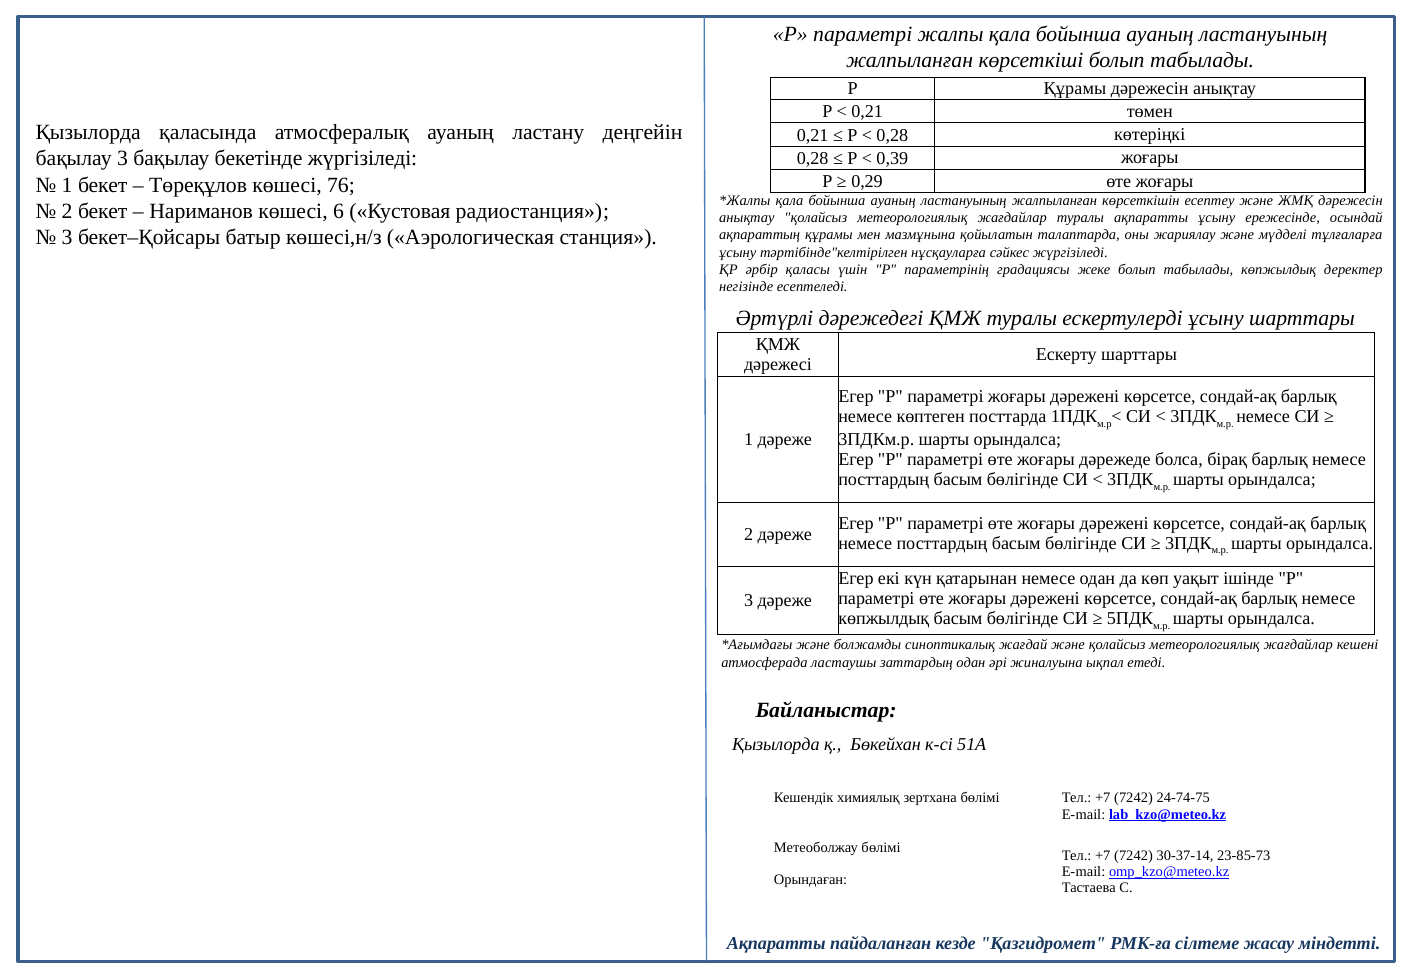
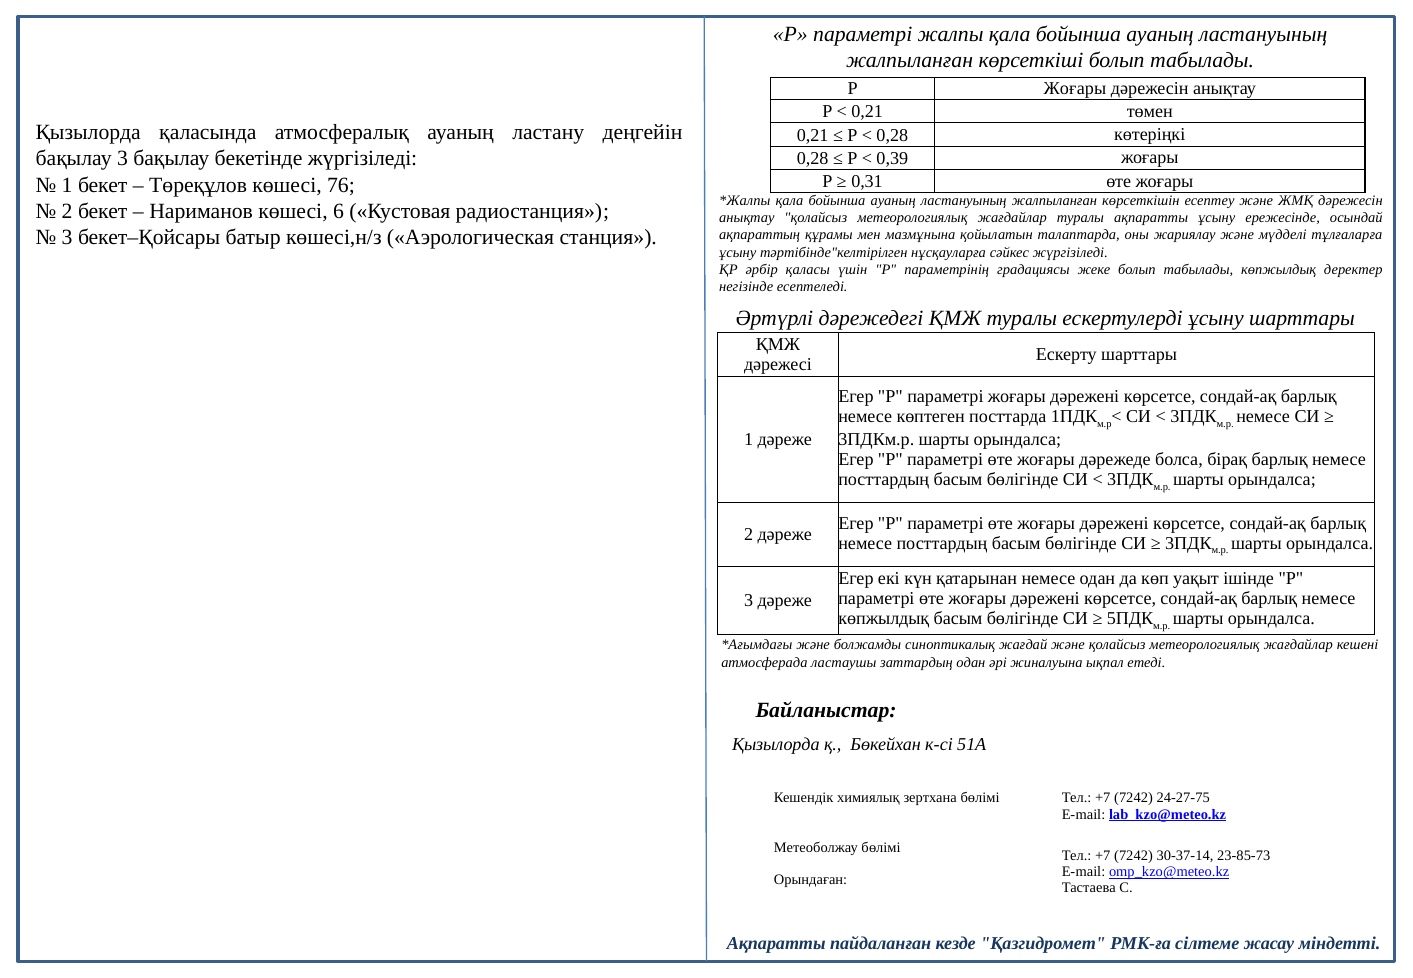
Р Құрамы: Құрамы -> Жоғары
0,29: 0,29 -> 0,31
24-74-75: 24-74-75 -> 24-27-75
